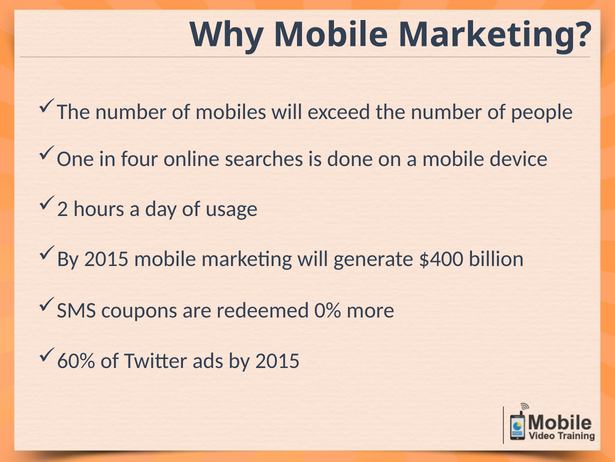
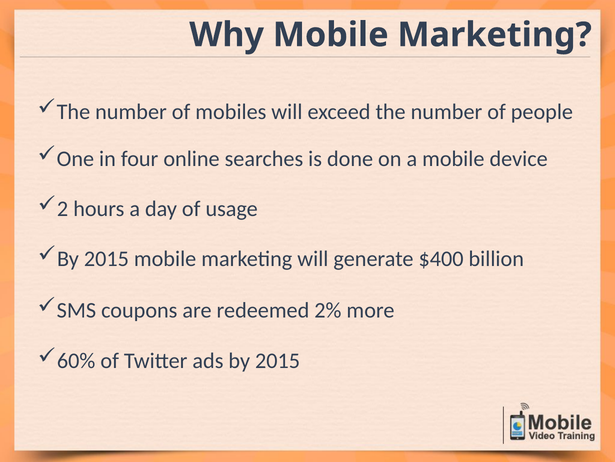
0%: 0% -> 2%
